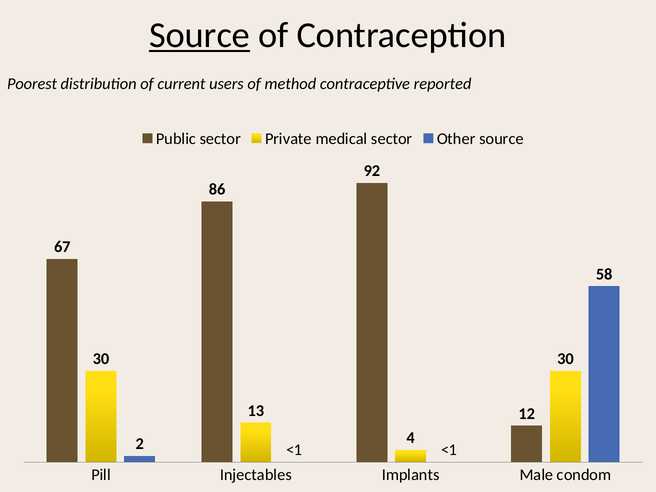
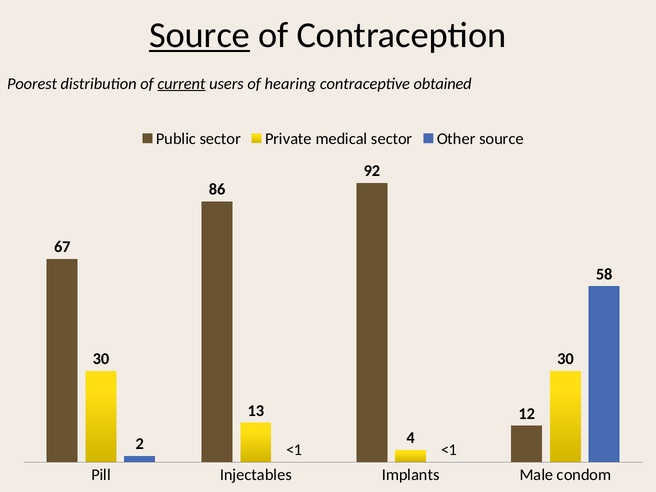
current underline: none -> present
method: method -> hearing
reported: reported -> obtained
